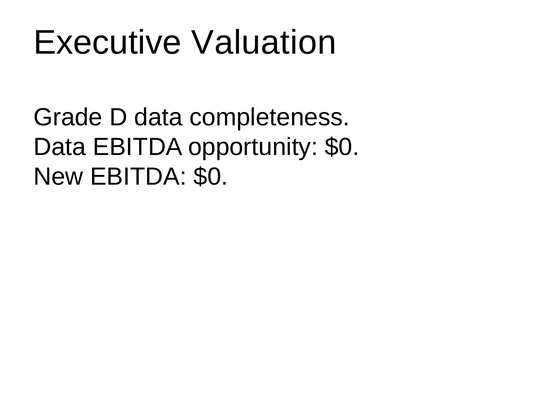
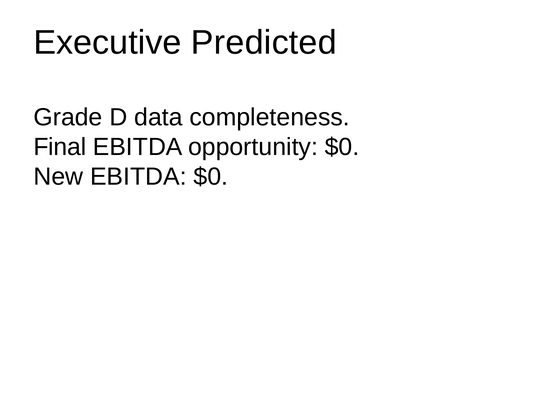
Valuation: Valuation -> Predicted
Data at (60, 147): Data -> Final
